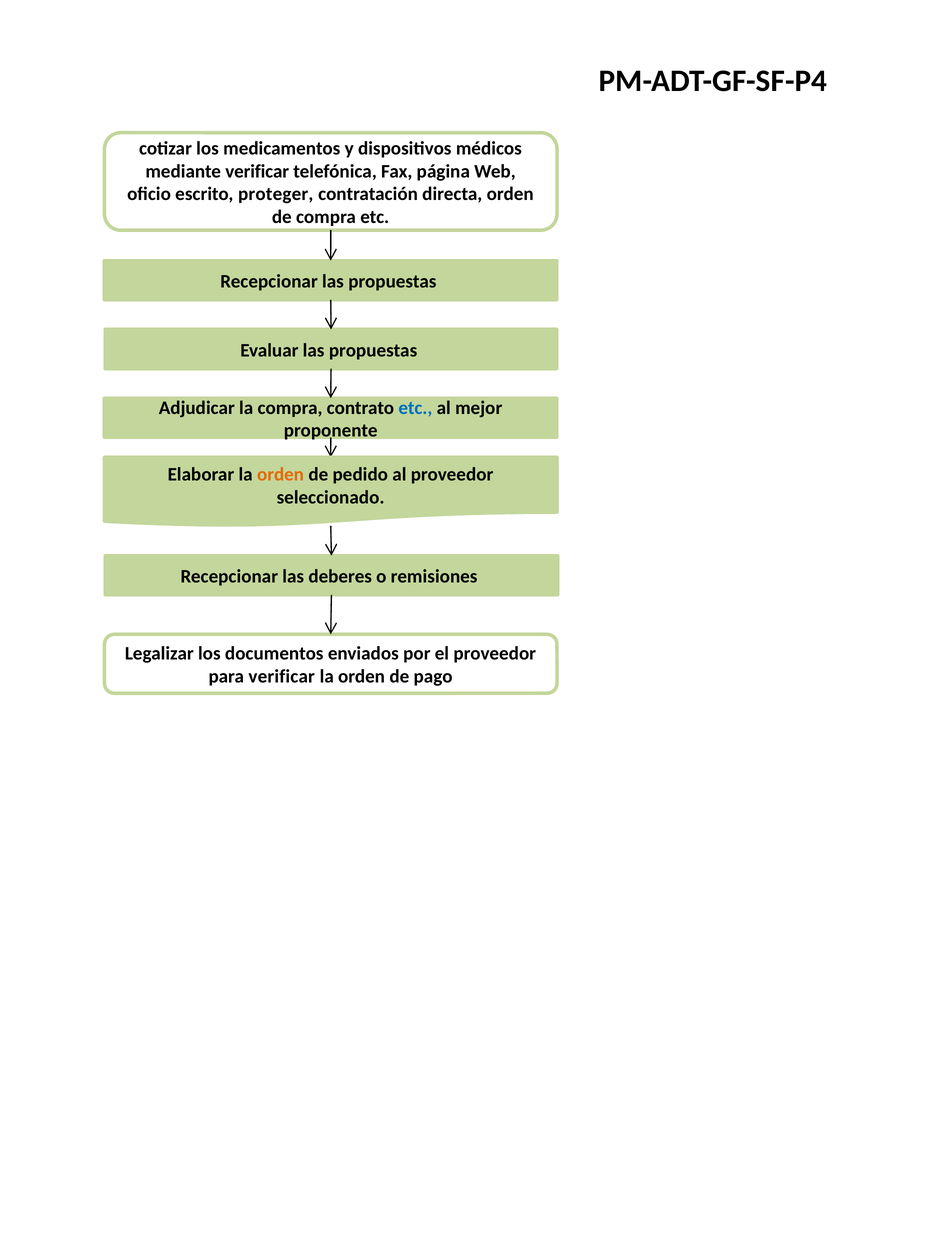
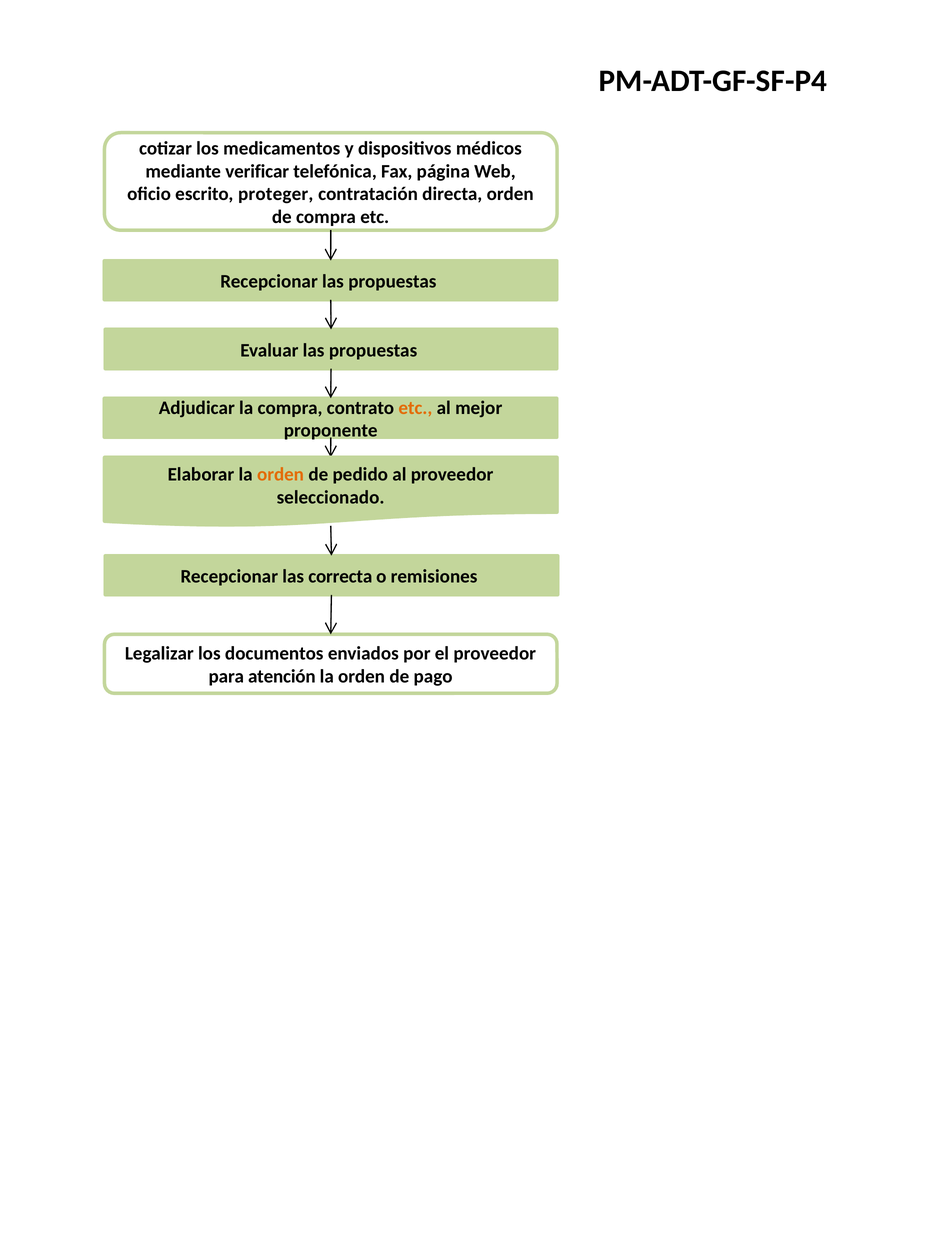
etc at (415, 408) colour: blue -> orange
deberes: deberes -> correcta
para verificar: verificar -> atención
